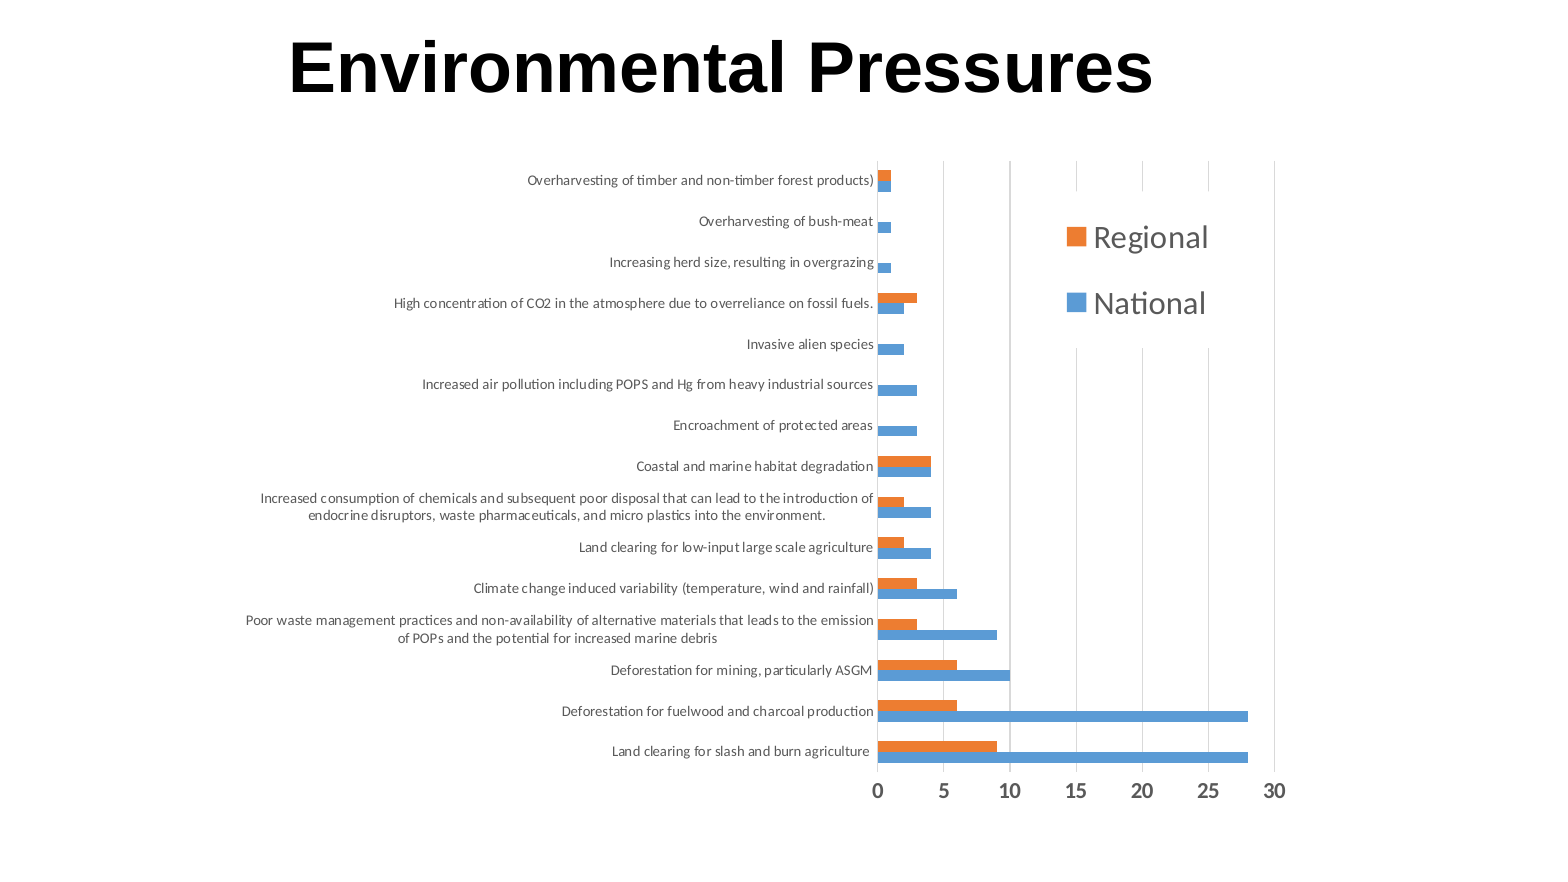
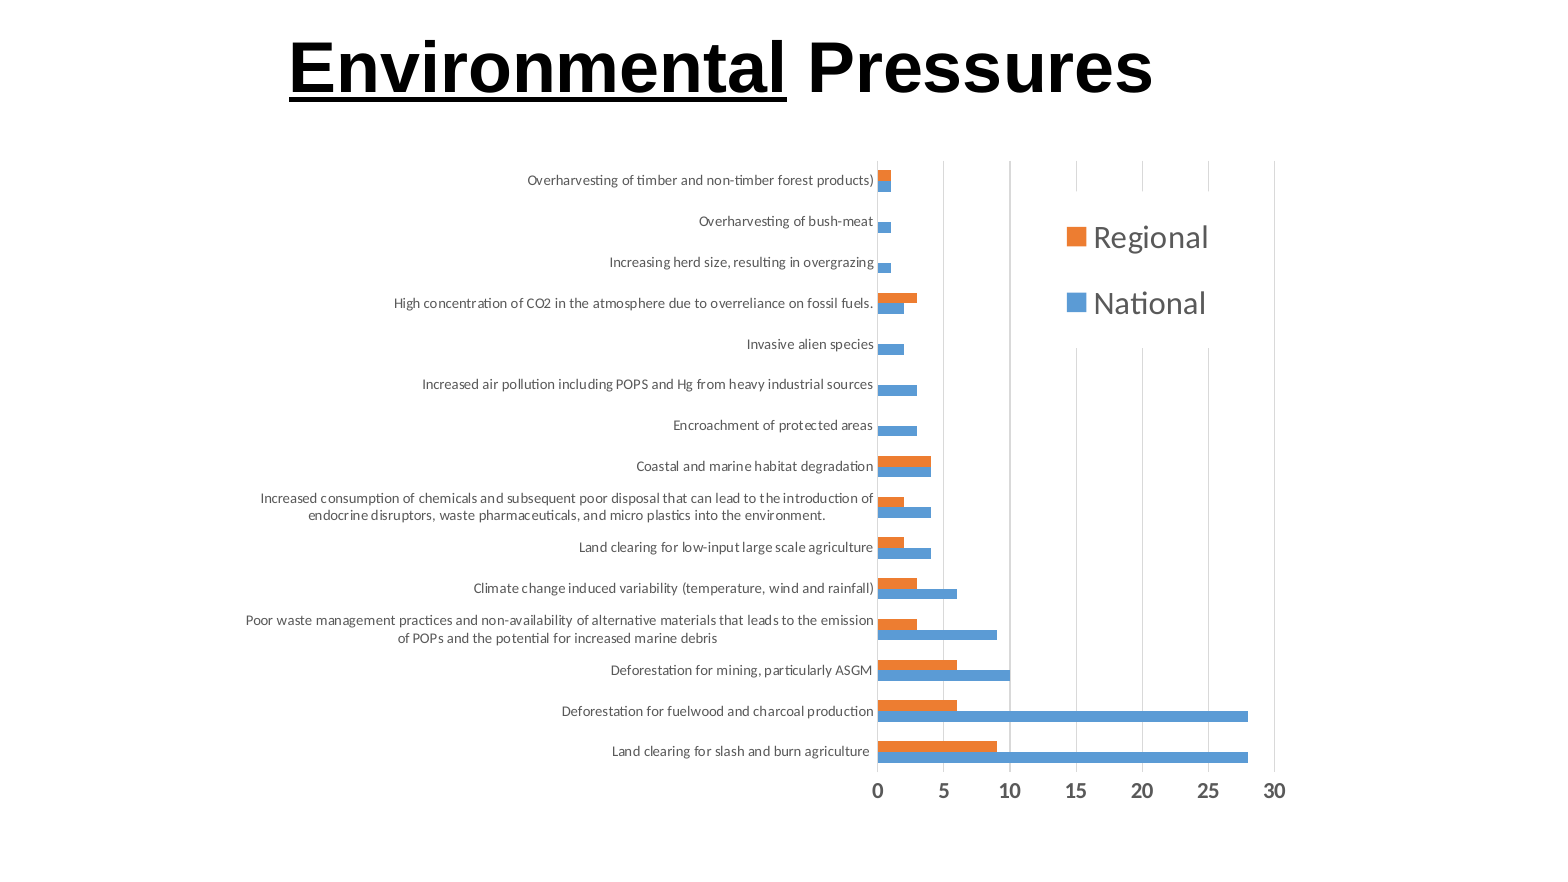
Environmental underline: none -> present
